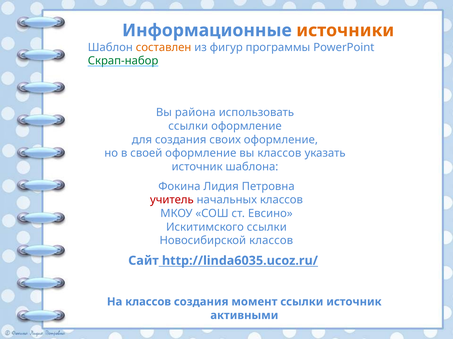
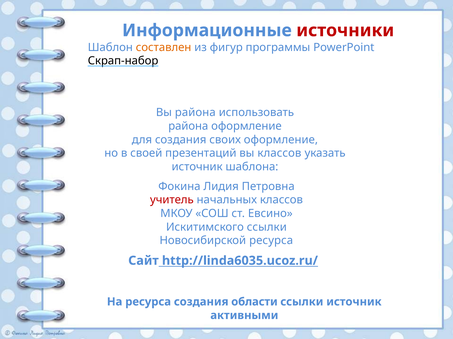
источники colour: orange -> red
Скрап-набор colour: green -> black
ссылки at (188, 126): ссылки -> района
своей оформление: оформление -> презентаций
Новосибирской классов: классов -> ресурса
На классов: классов -> ресурса
момент: момент -> области
